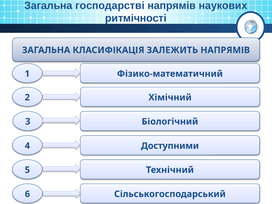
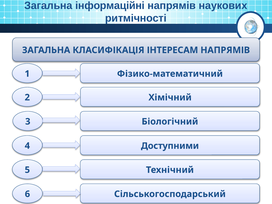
господарстві: господарстві -> інформаційні
ЗАЛЕЖИТЬ: ЗАЛЕЖИТЬ -> ІНТЕРЕСАМ
